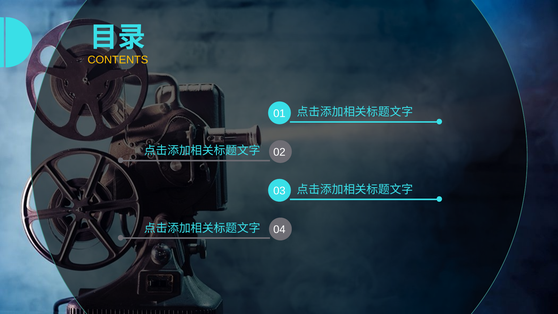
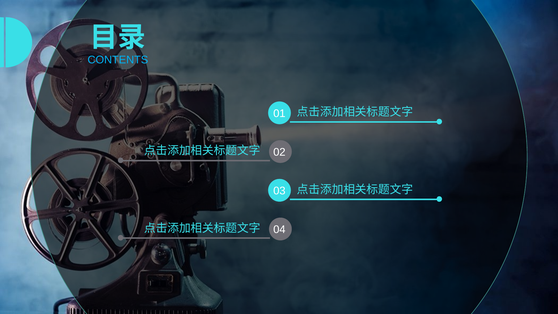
CONTENTS colour: yellow -> light blue
